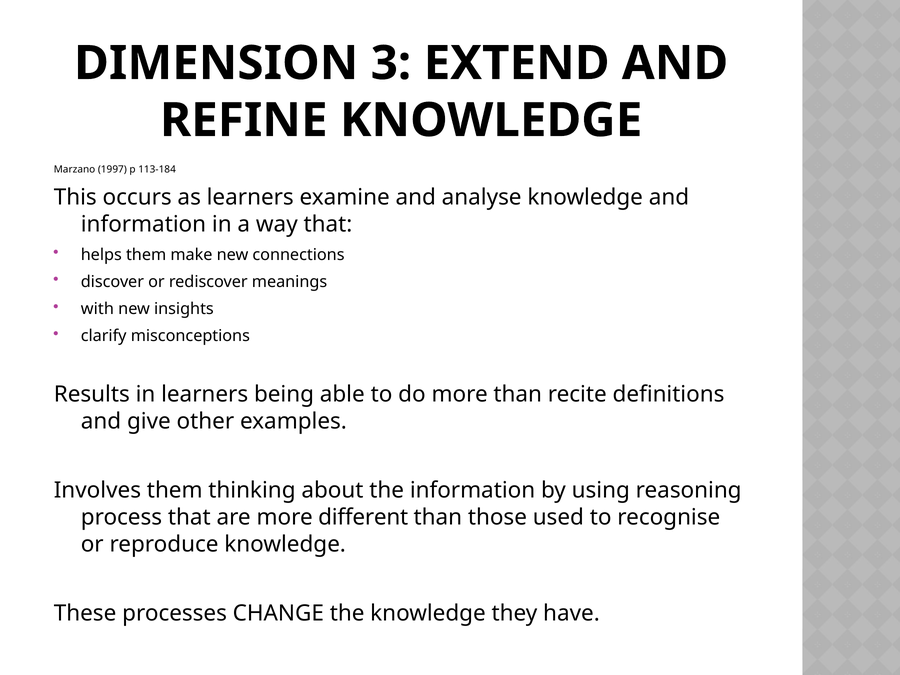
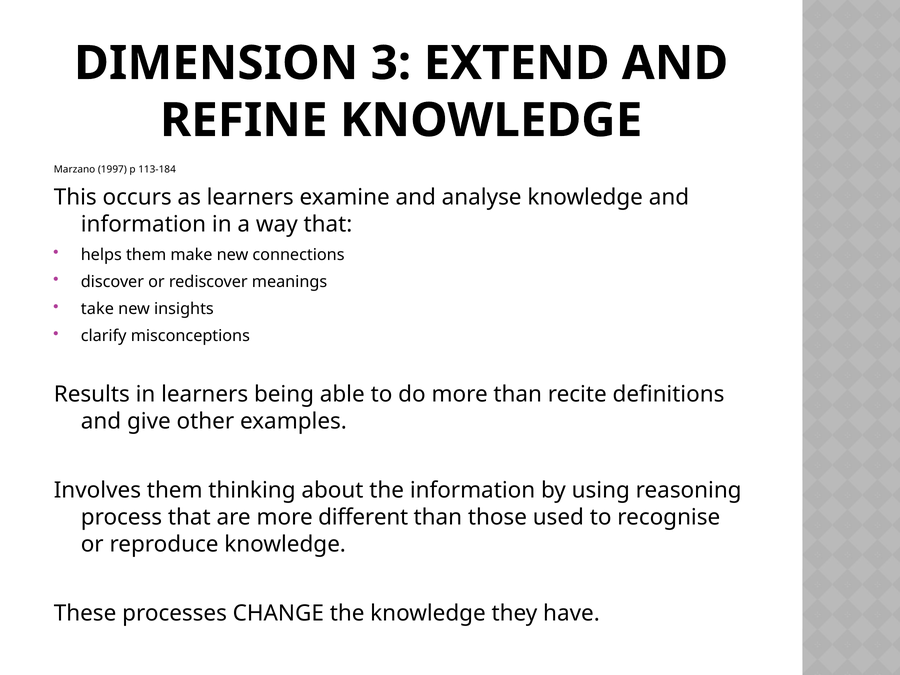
with: with -> take
